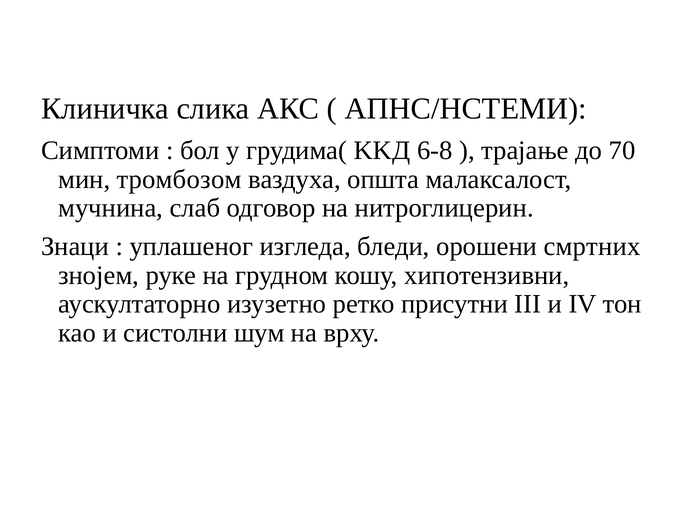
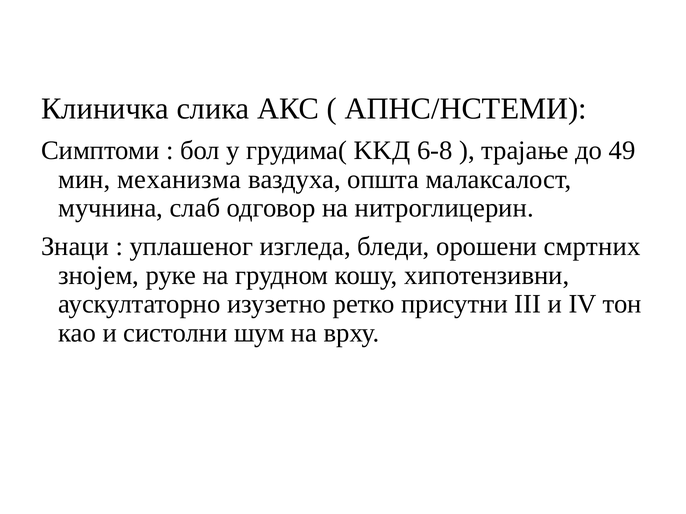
70: 70 -> 49
тромбозом: тромбозом -> механизма
